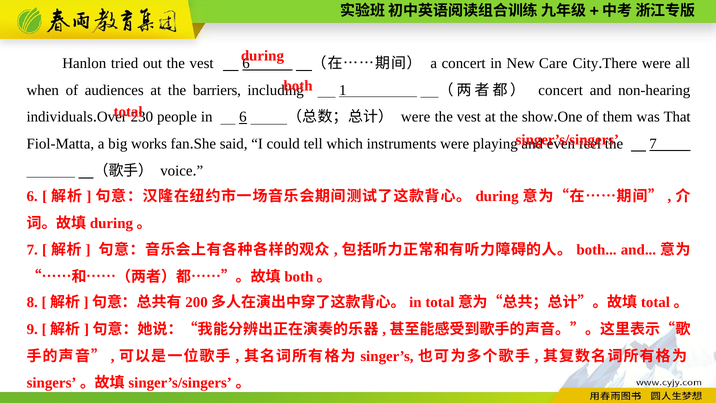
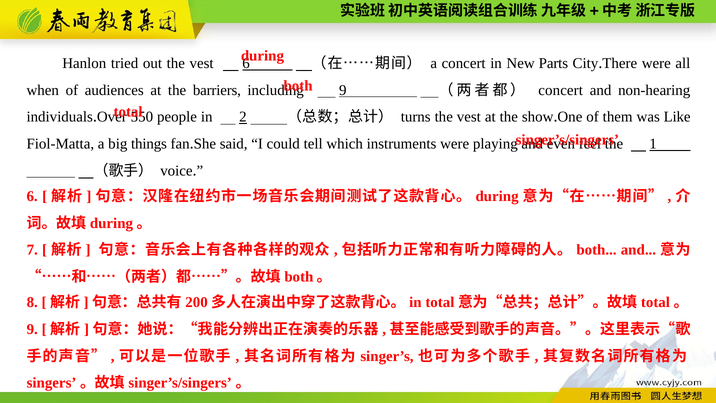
Care: Care -> Parts
1 at (343, 90): 1 -> 9
230: 230 -> 550
in 6: 6 -> 2
were at (416, 117): were -> turns
That: That -> Like
works: works -> things
7 at (653, 144): 7 -> 1
